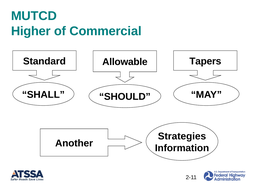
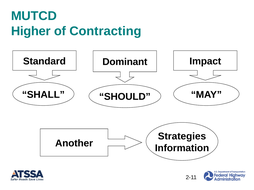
Commercial: Commercial -> Contracting
Tapers: Tapers -> Impact
Allowable: Allowable -> Dominant
